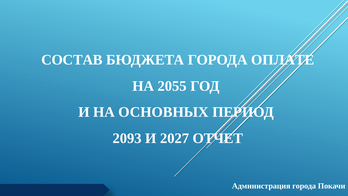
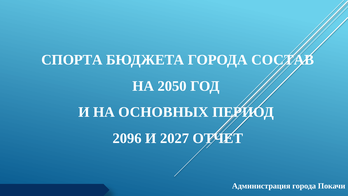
СОСТАВ: СОСТАВ -> СПОРТА
ОПЛАТЕ: ОПЛАТЕ -> СОСТАВ
2055: 2055 -> 2050
2093: 2093 -> 2096
